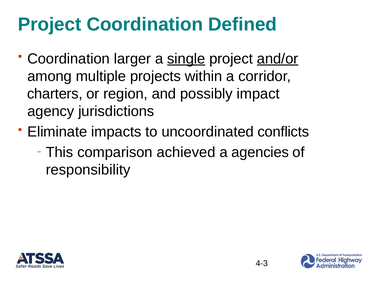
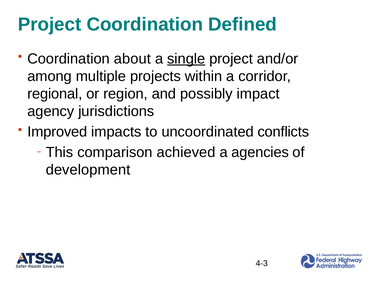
larger: larger -> about
and/or underline: present -> none
charters: charters -> regional
Eliminate: Eliminate -> Improved
responsibility: responsibility -> development
